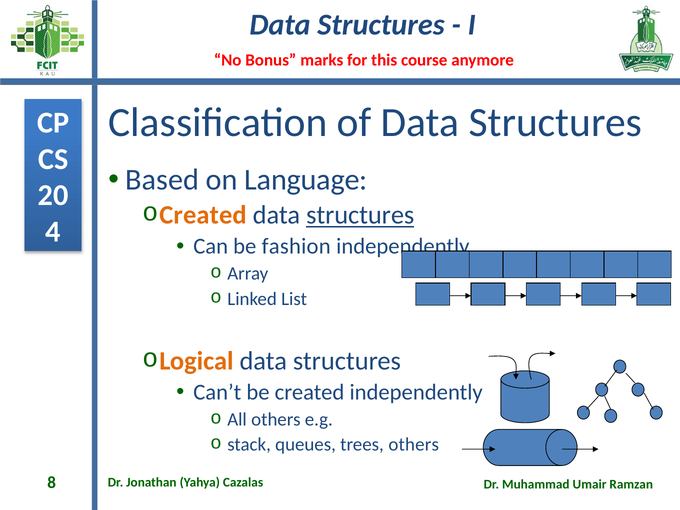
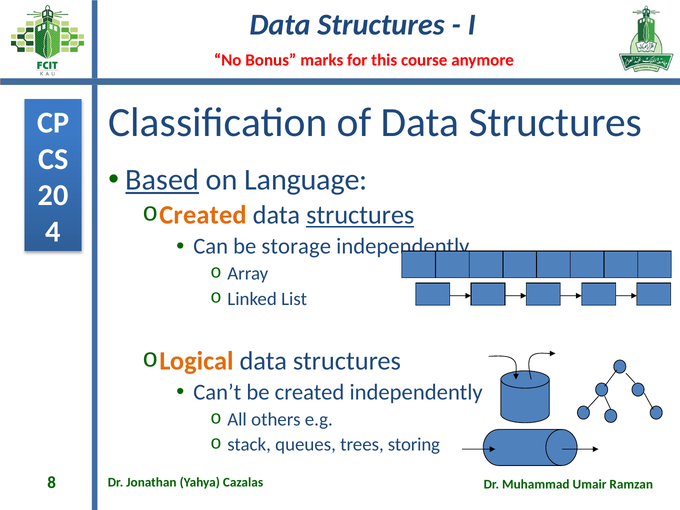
Based underline: none -> present
fashion: fashion -> storage
trees others: others -> storing
